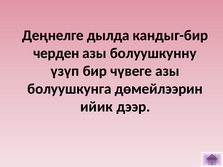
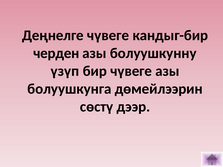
Деңнелге дылда: дылда -> чүвеге
ийик: ийик -> сөстү
